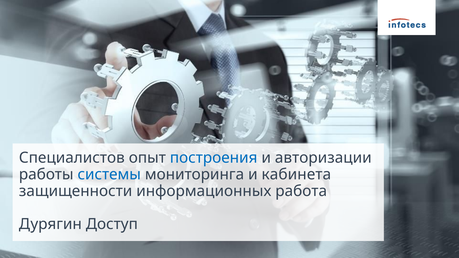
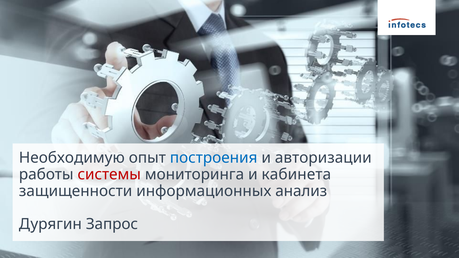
Специалистов: Специалистов -> Необходимую
системы colour: blue -> red
работа: работа -> анализ
Доступ: Доступ -> Запрос
